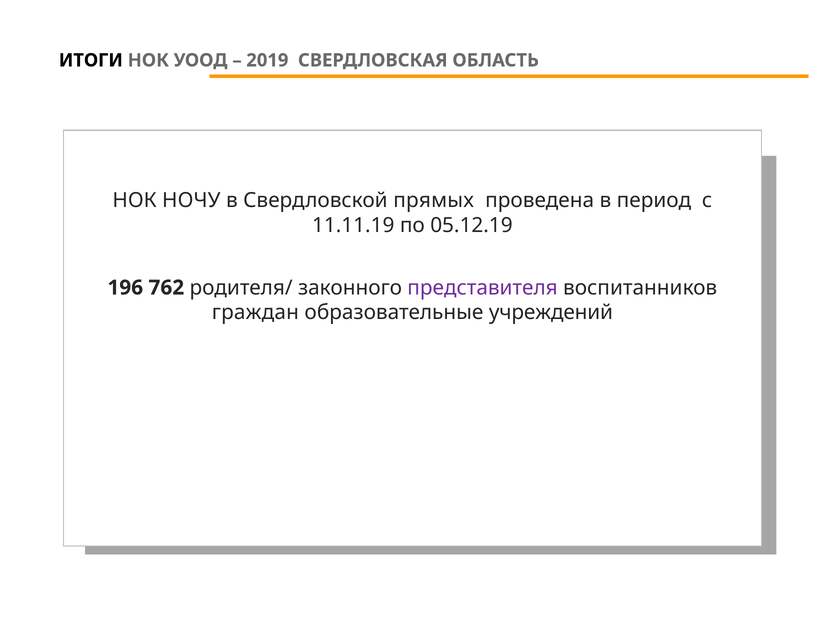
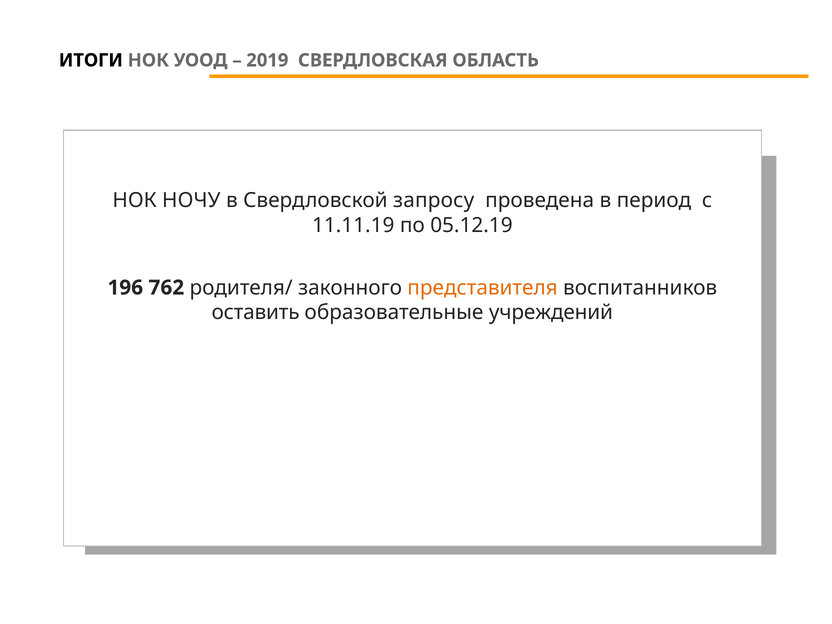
прямых: прямых -> запросу
представителя colour: purple -> orange
граждан: граждан -> оставить
